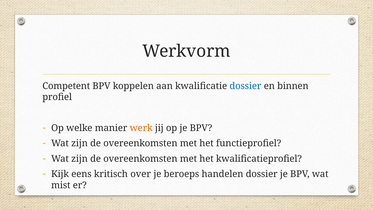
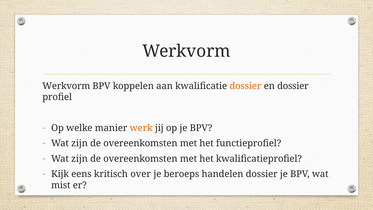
Competent at (66, 86): Competent -> Werkvorm
dossier at (245, 86) colour: blue -> orange
en binnen: binnen -> dossier
